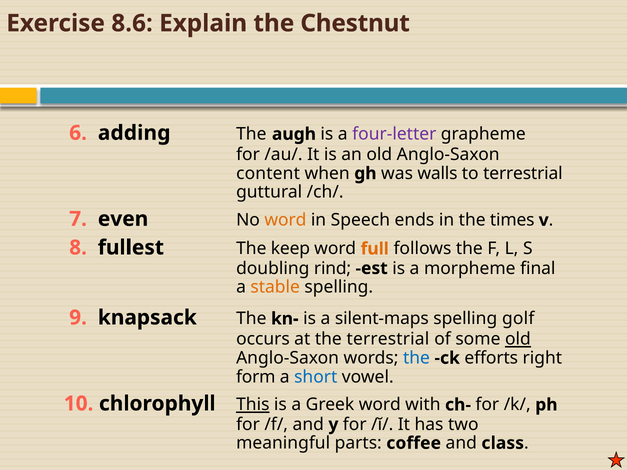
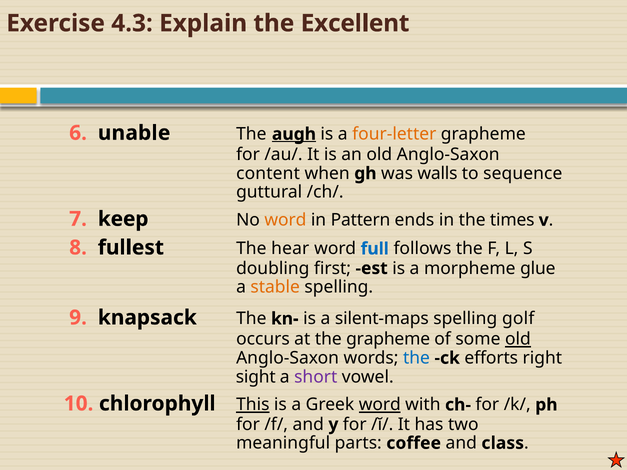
8.6: 8.6 -> 4.3
Chestnut: Chestnut -> Excellent
adding: adding -> unable
augh underline: none -> present
four-letter colour: purple -> orange
to terrestrial: terrestrial -> sequence
even: even -> keep
Speech: Speech -> Pattern
keep: keep -> hear
full colour: orange -> blue
rind: rind -> first
final: final -> glue
the terrestrial: terrestrial -> grapheme
form: form -> sight
short colour: blue -> purple
word at (380, 405) underline: none -> present
